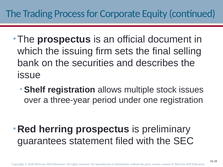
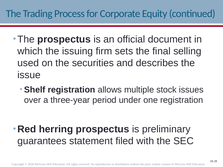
bank: bank -> used
